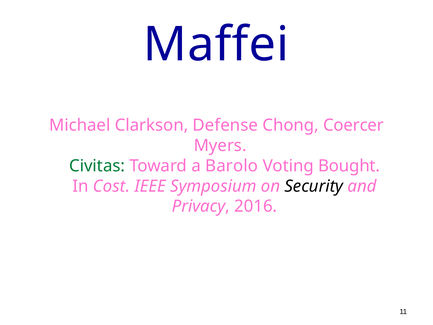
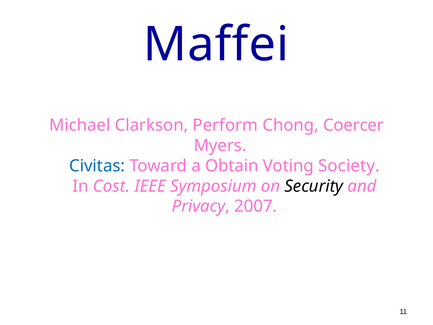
Defense: Defense -> Perform
Civitas colour: green -> blue
Barolo: Barolo -> Obtain
Bought: Bought -> Society
2016: 2016 -> 2007
